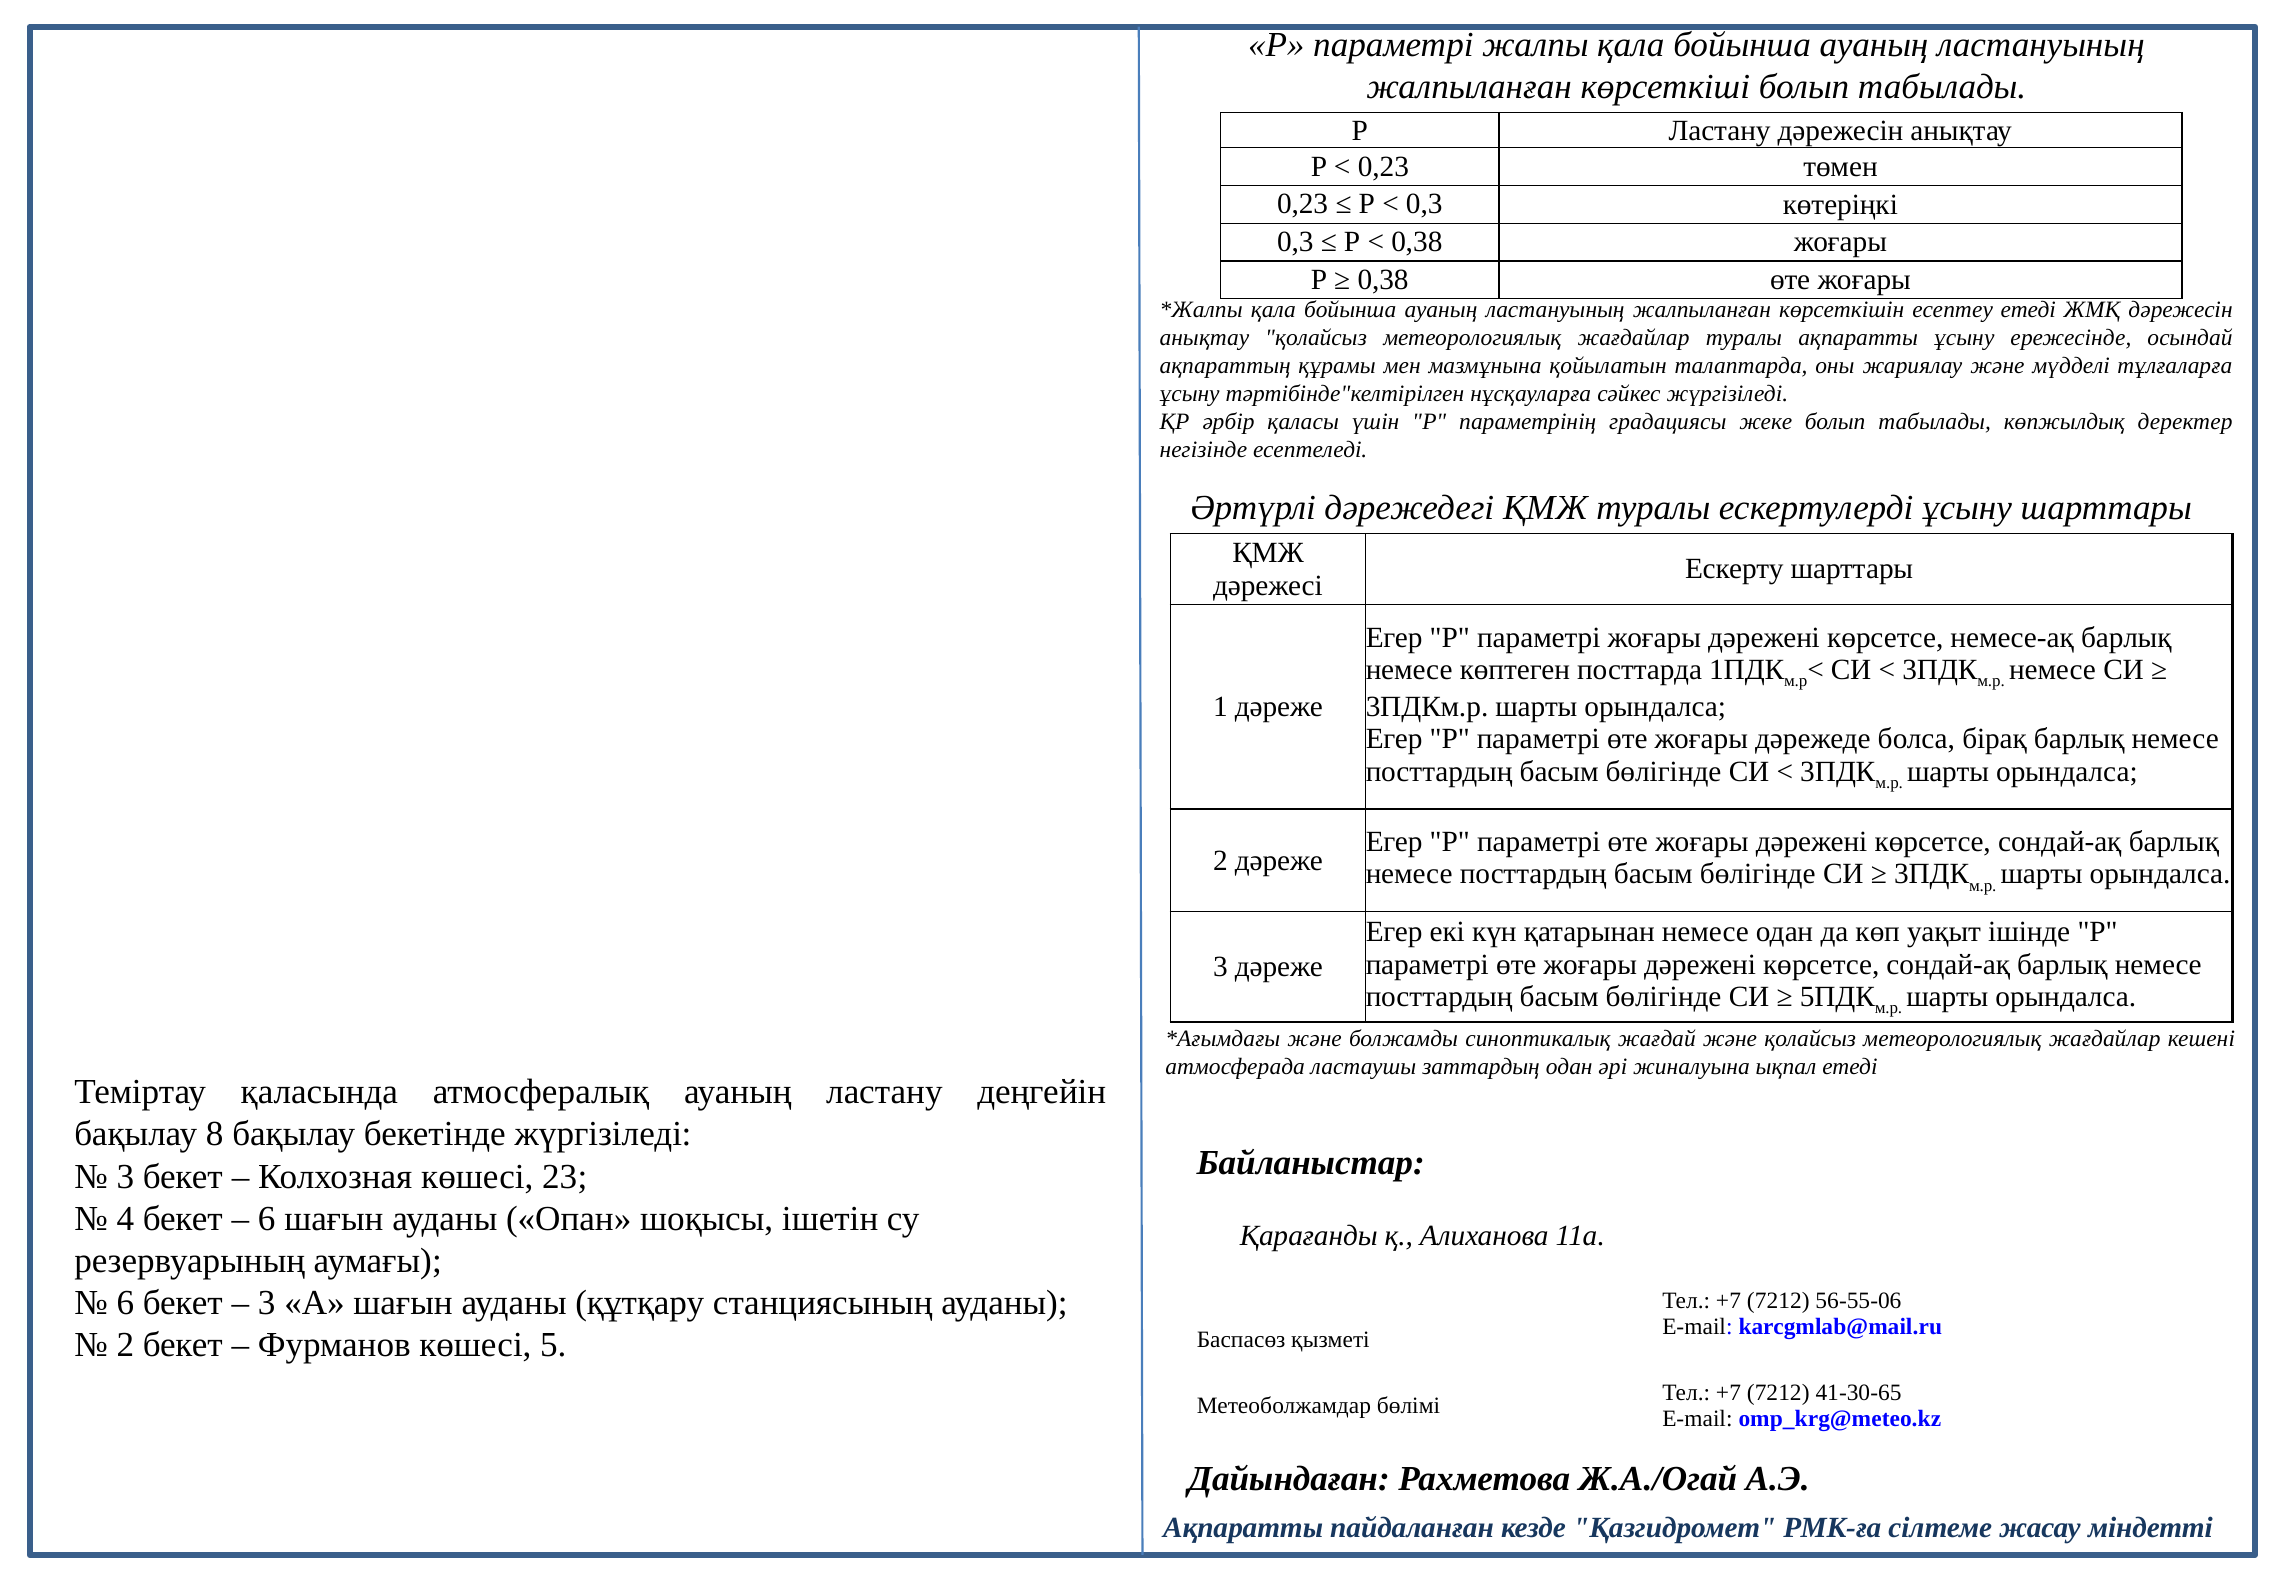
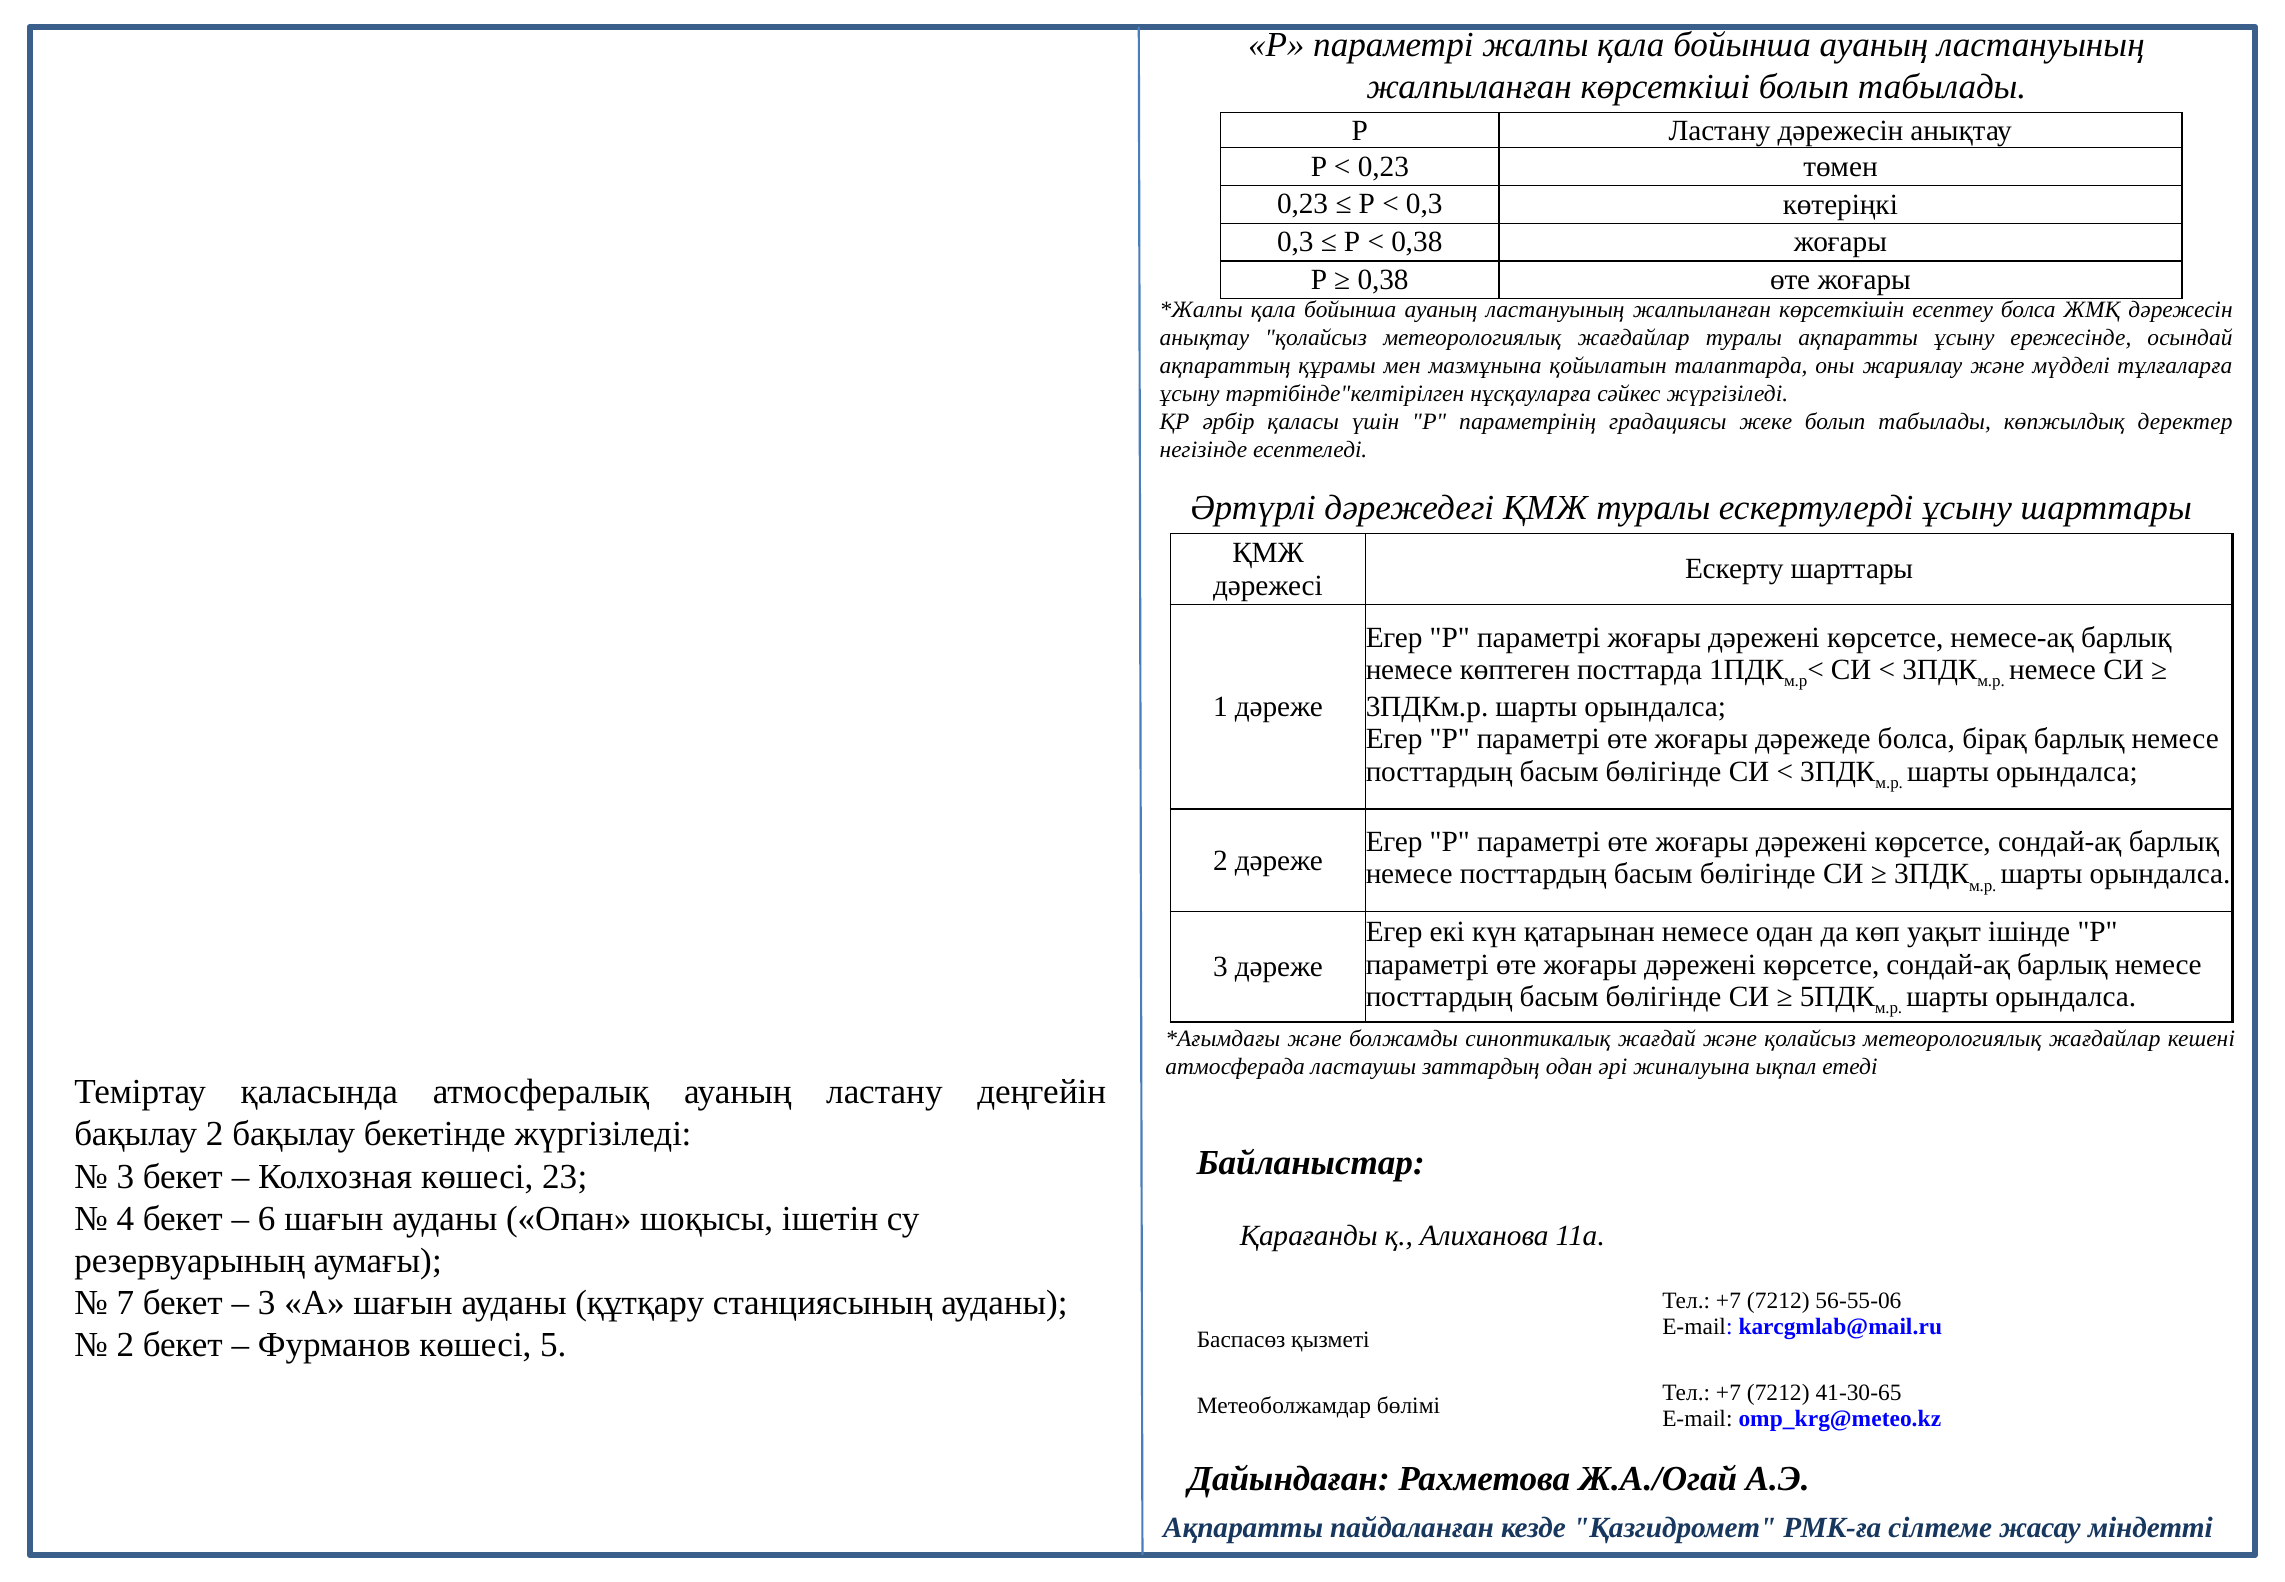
есептеу етеді: етеді -> болса
бақылау 8: 8 -> 2
6 at (125, 1303): 6 -> 7
